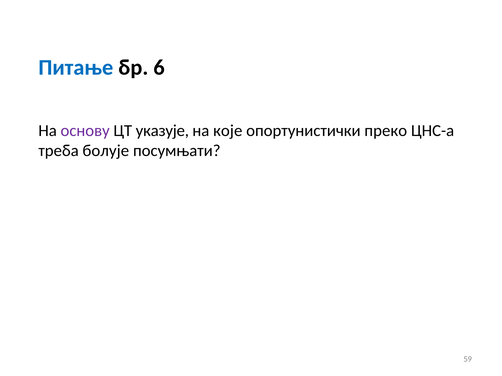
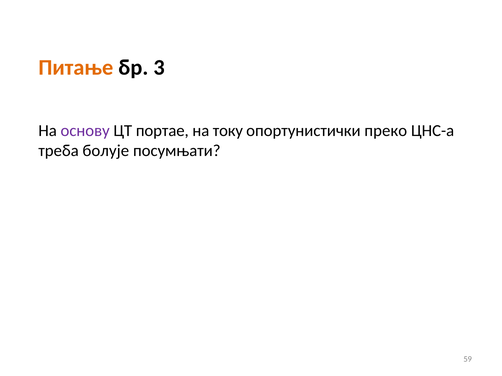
Питање colour: blue -> orange
6: 6 -> 3
указује: указује -> портае
које: које -> току
